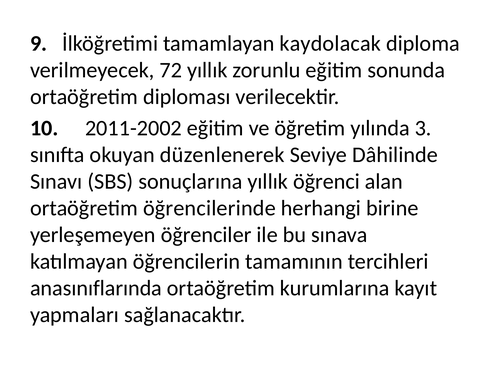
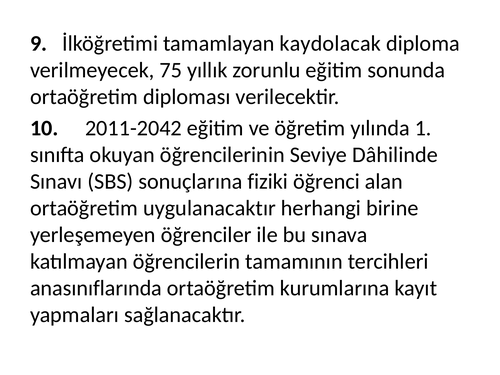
72: 72 -> 75
2011-2002: 2011-2002 -> 2011-2042
3: 3 -> 1
düzenlenerek: düzenlenerek -> öğrencilerinin
sonuçlarına yıllık: yıllık -> fiziki
öğrencilerinde: öğrencilerinde -> uygulanacaktır
